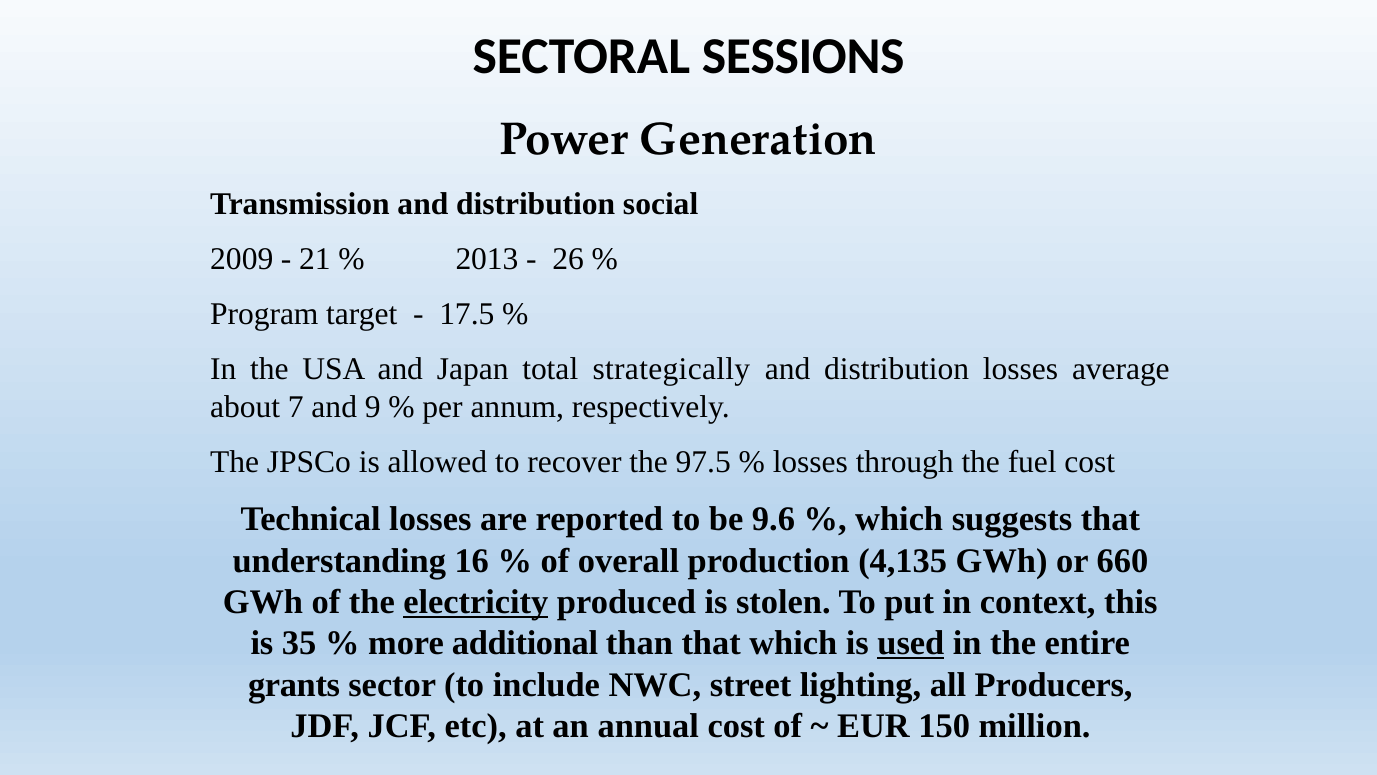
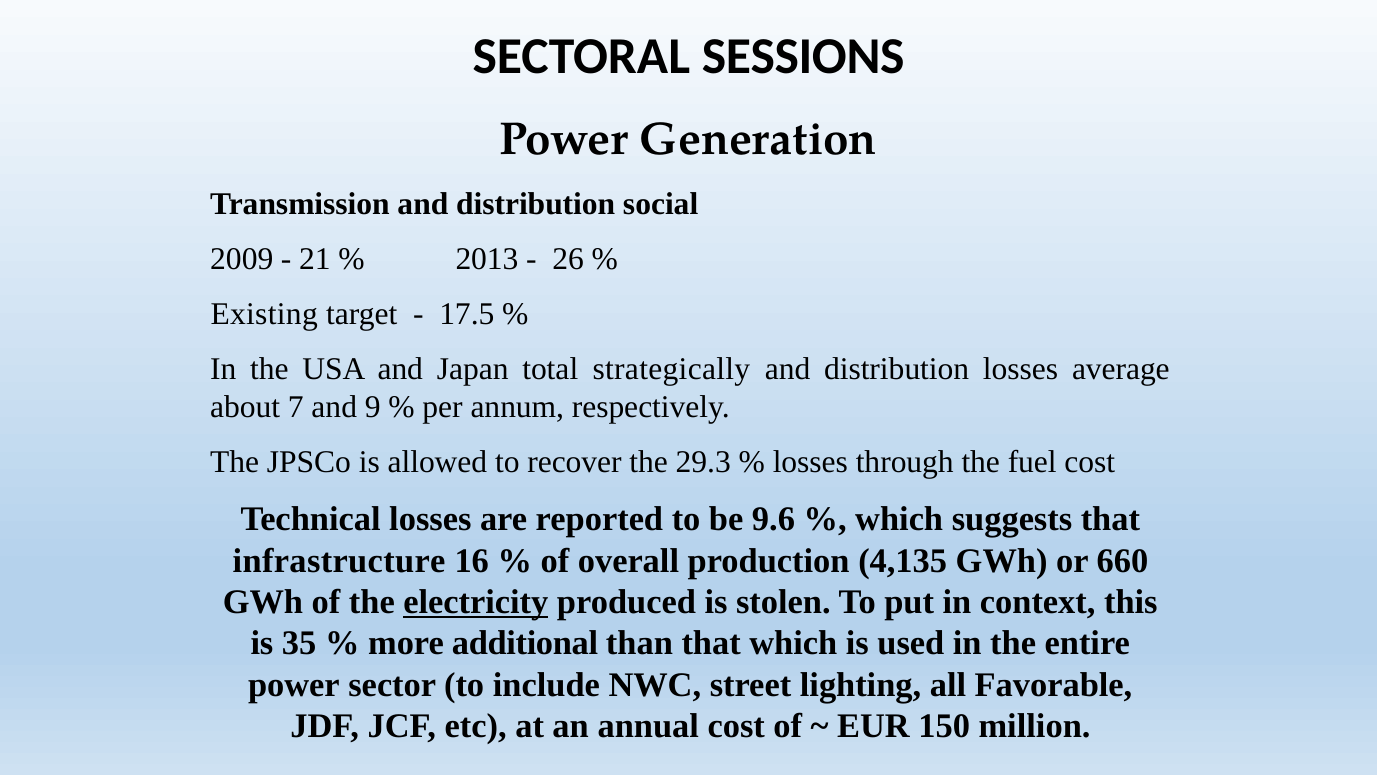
Program: Program -> Existing
97.5: 97.5 -> 29.3
understanding: understanding -> infrastructure
used underline: present -> none
grants at (294, 685): grants -> power
Producers: Producers -> Favorable
